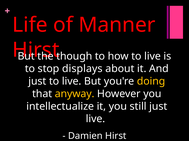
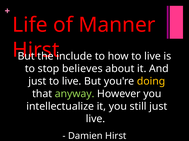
though: though -> include
displays: displays -> believes
anyway colour: yellow -> light green
